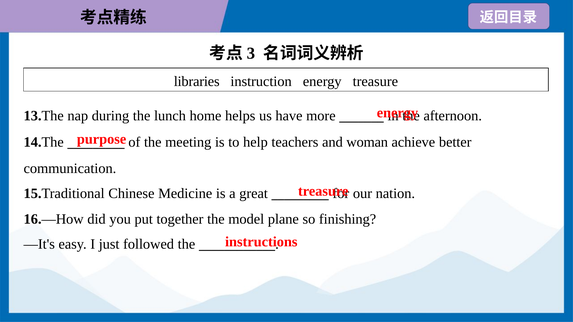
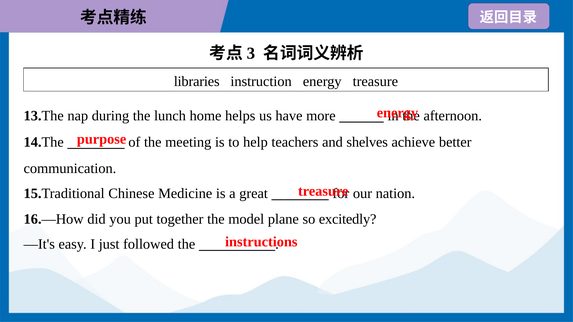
woman: woman -> shelves
finishing: finishing -> excitedly
